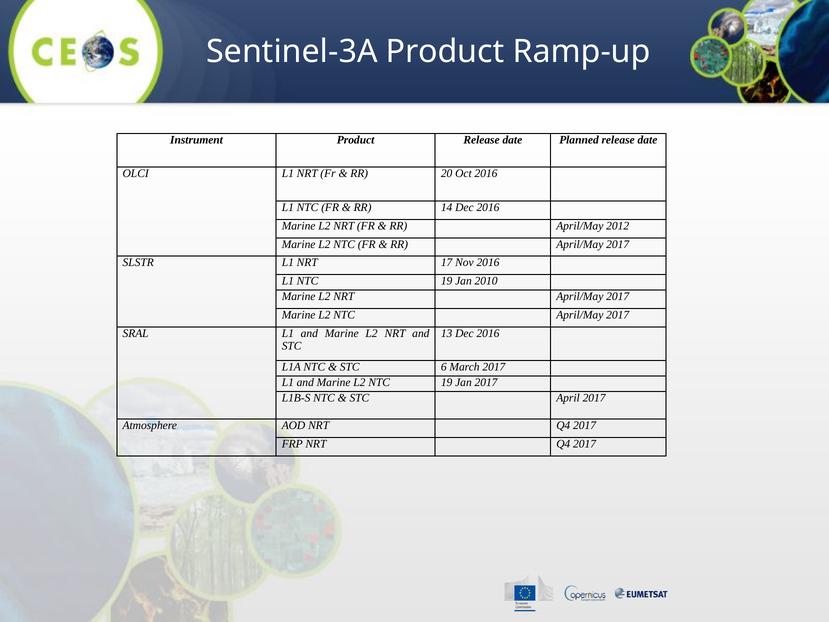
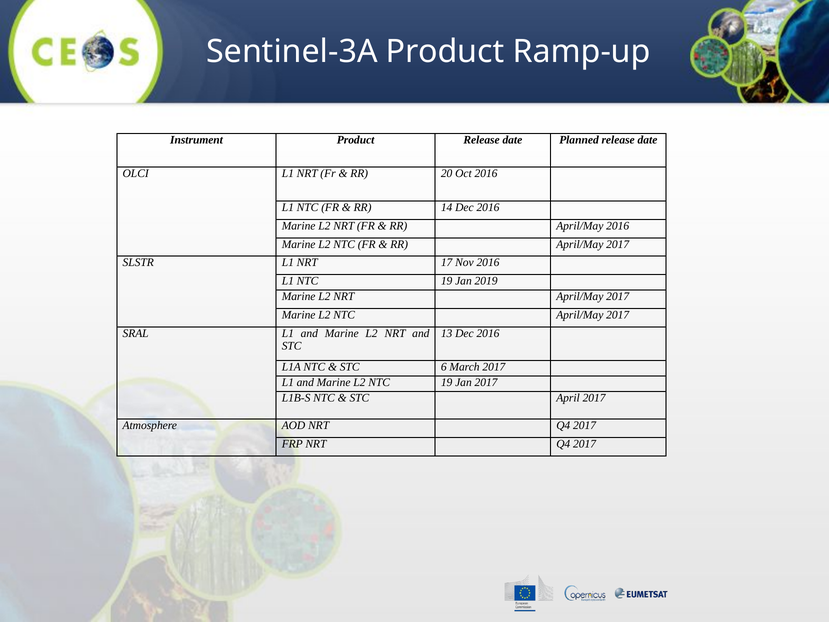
April/May 2012: 2012 -> 2016
2010: 2010 -> 2019
